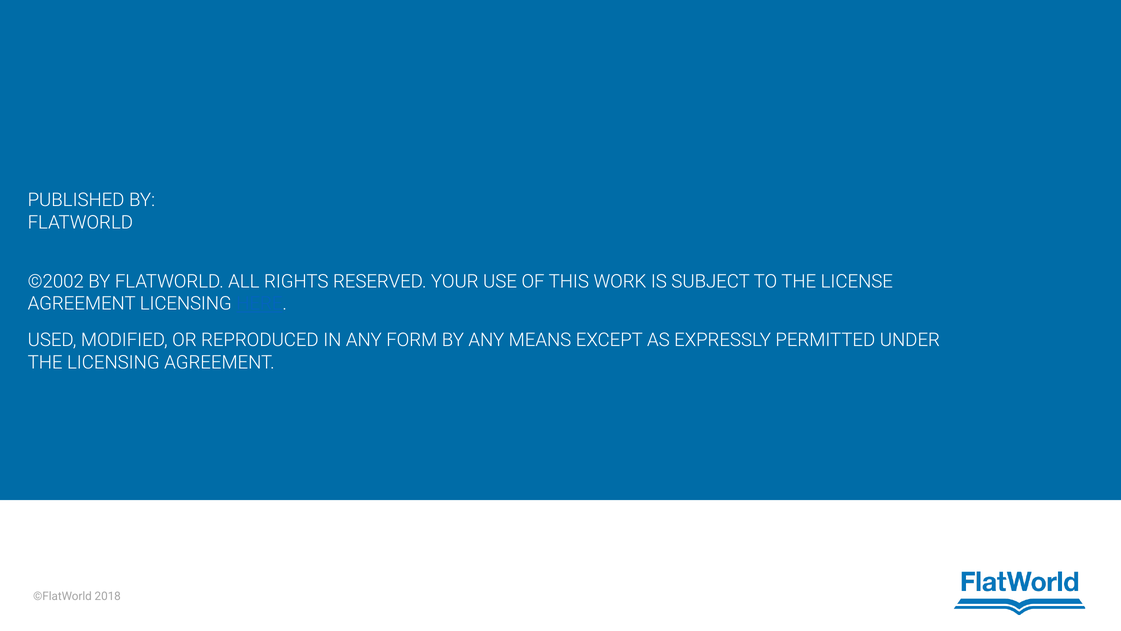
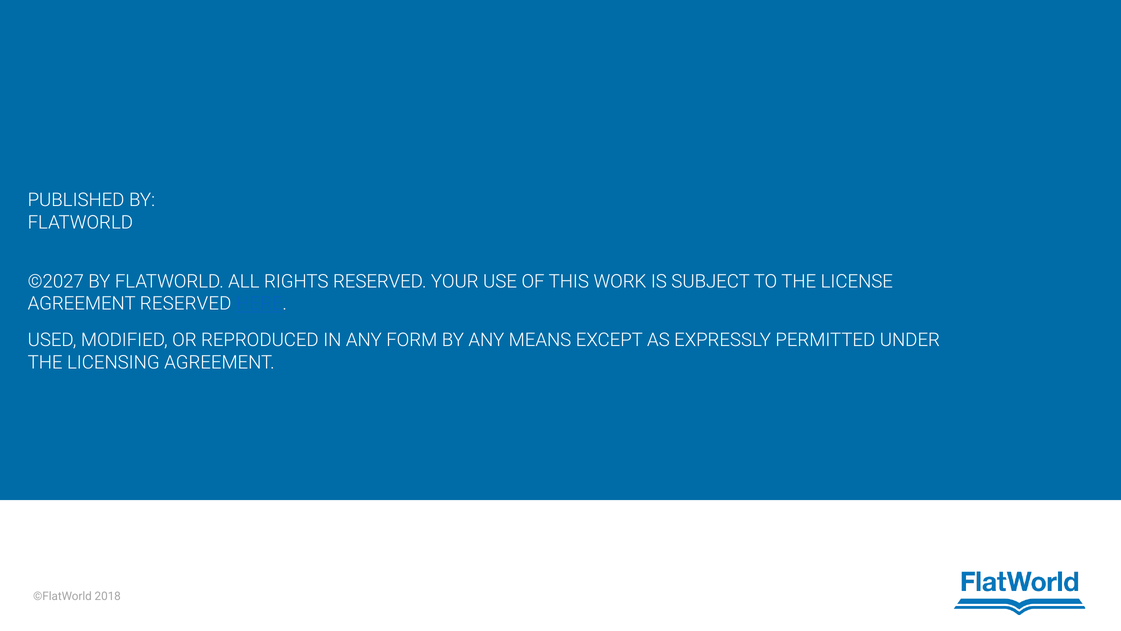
©2002: ©2002 -> ©2027
AGREEMENT LICENSING: LICENSING -> RESERVED
